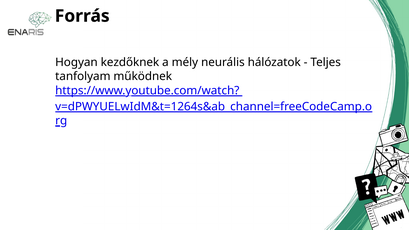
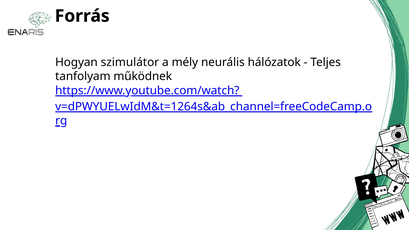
kezdőknek: kezdőknek -> szimulátor
